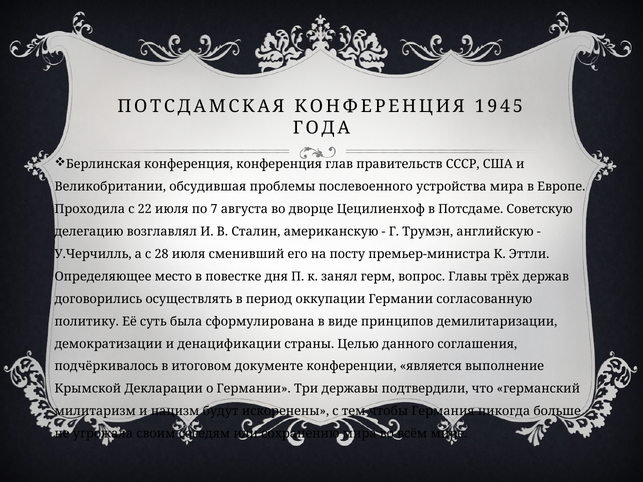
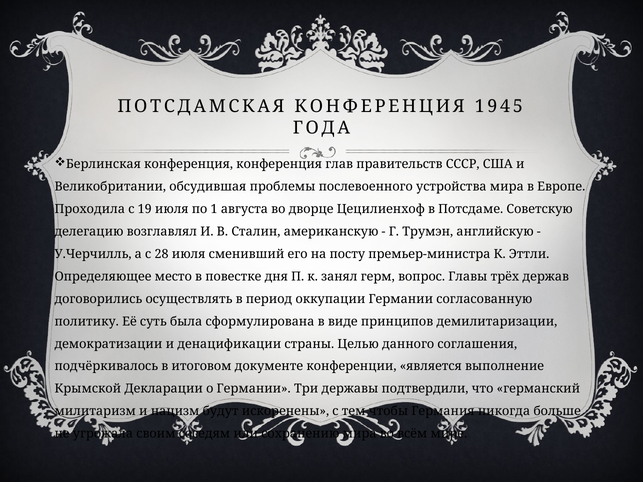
22: 22 -> 19
7: 7 -> 1
